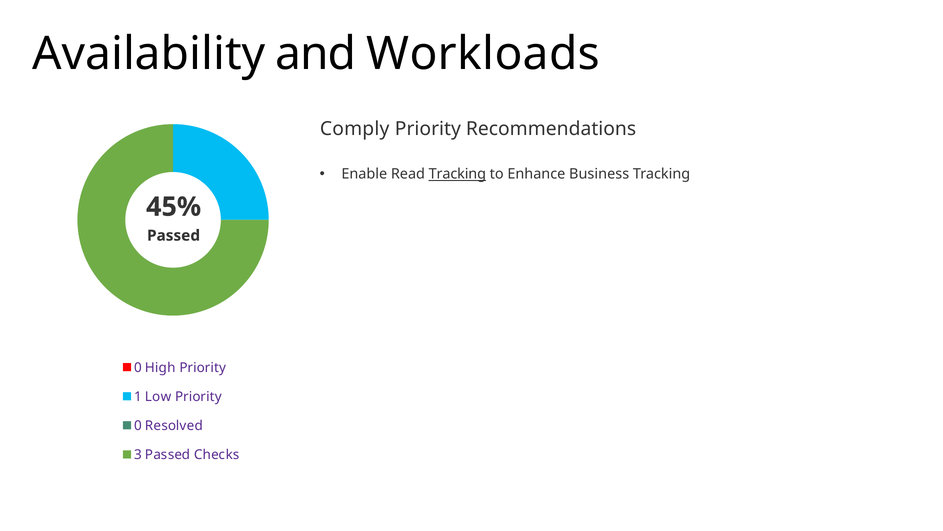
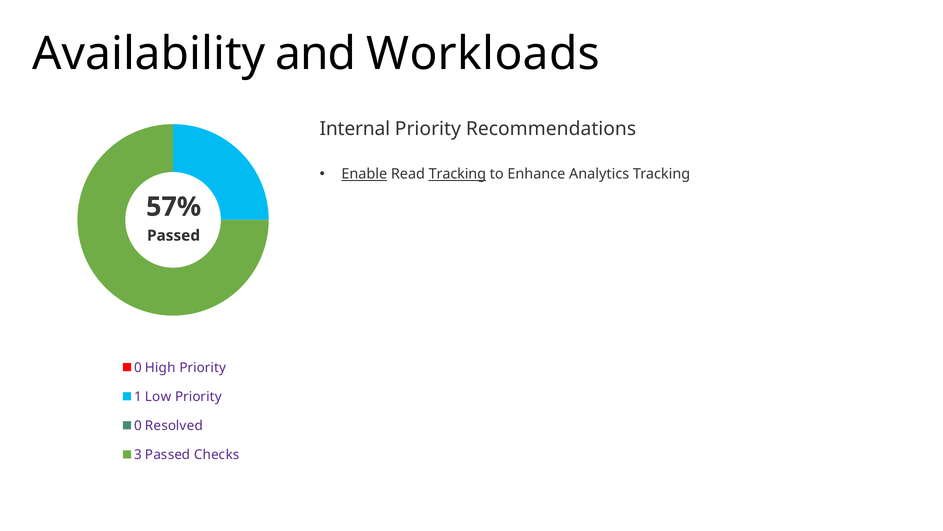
Comply: Comply -> Internal
Enable underline: none -> present
Business: Business -> Analytics
45%: 45% -> 57%
